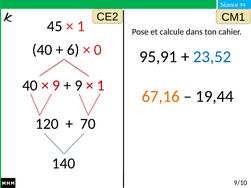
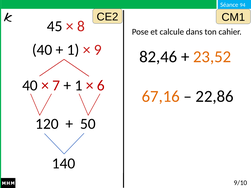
1 at (81, 26): 1 -> 8
6 at (73, 50): 6 -> 1
0: 0 -> 9
95,91: 95,91 -> 82,46
23,52 colour: blue -> orange
9 at (56, 86): 9 -> 7
9 at (79, 86): 9 -> 1
1 at (101, 86): 1 -> 6
19,44: 19,44 -> 22,86
70: 70 -> 50
